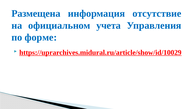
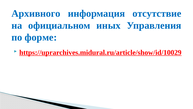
Размещена: Размещена -> Архивного
учета: учета -> иных
